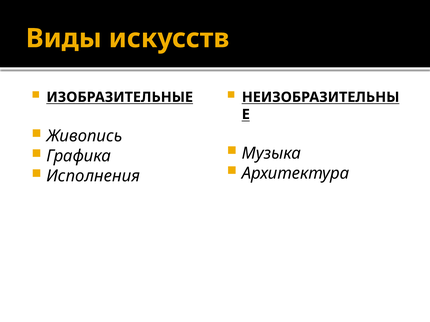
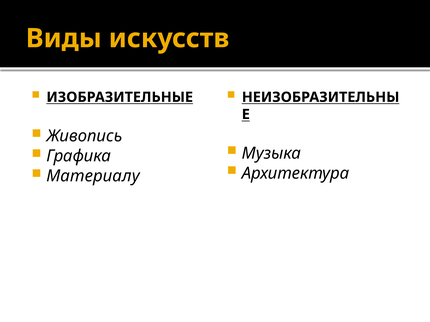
Исполнения: Исполнения -> Материалу
